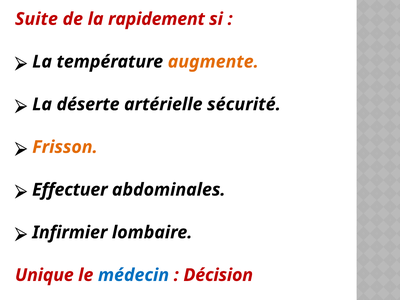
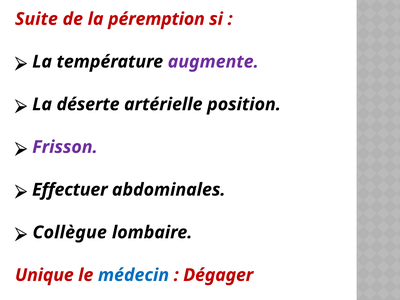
rapidement: rapidement -> péremption
augmente colour: orange -> purple
sécurité: sécurité -> position
Frisson colour: orange -> purple
Infirmier: Infirmier -> Collègue
Décision: Décision -> Dégager
